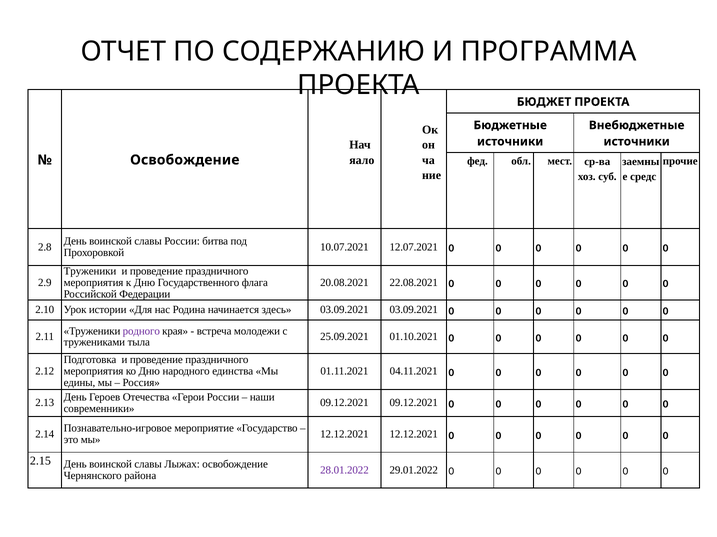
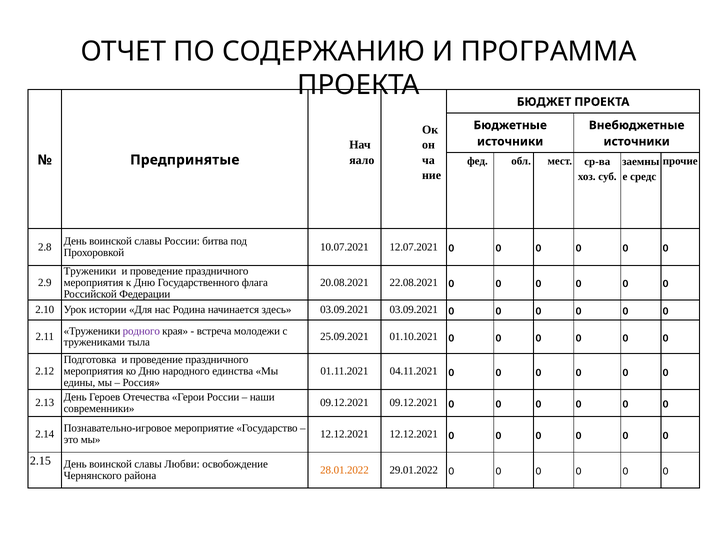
Освобождение at (185, 160): Освобождение -> Предпринятые
Лыжах: Лыжах -> Любви
28.01.2022 colour: purple -> orange
